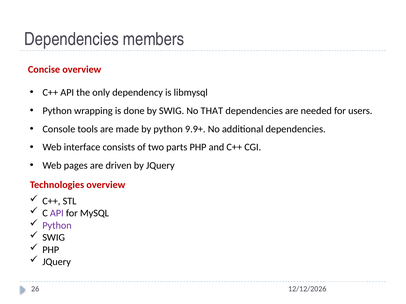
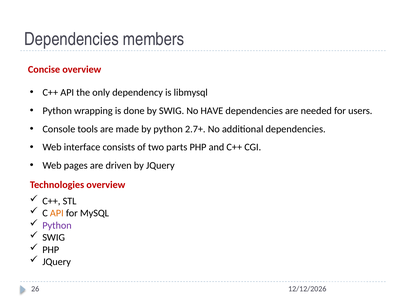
THAT: THAT -> HAVE
9.9+: 9.9+ -> 2.7+
API at (57, 214) colour: purple -> orange
